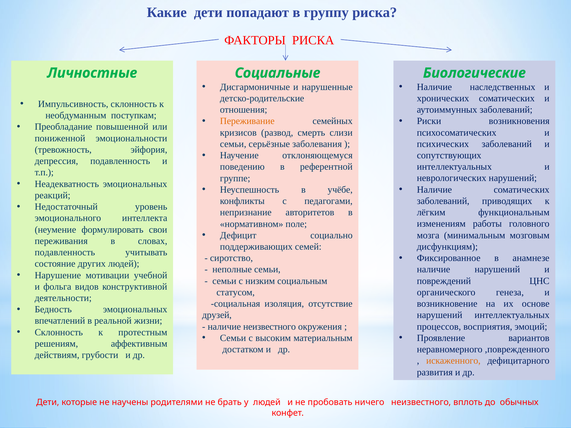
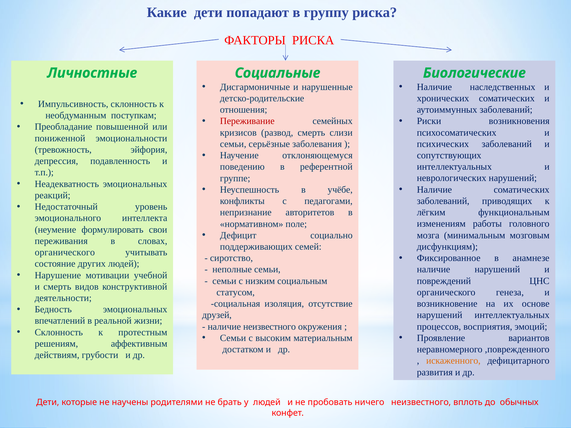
Переживание colour: orange -> red
подавленность at (65, 253): подавленность -> органического
и фольга: фольга -> смерть
